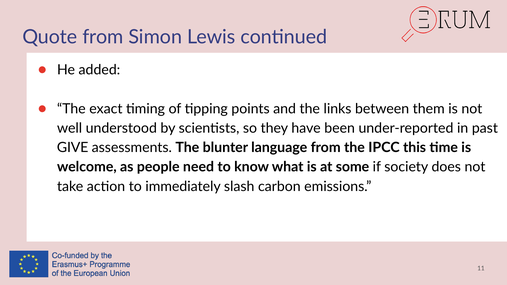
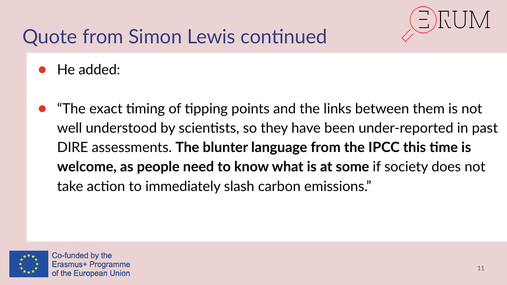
GIVE: GIVE -> DIRE
